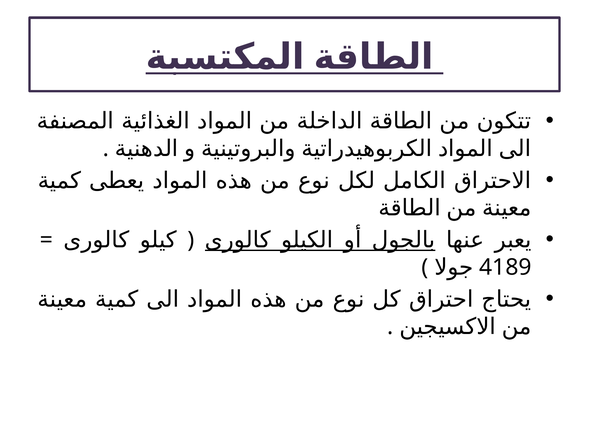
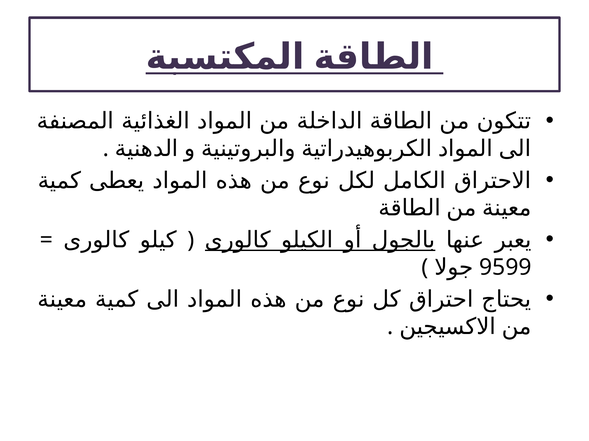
4189: 4189 -> 9599
